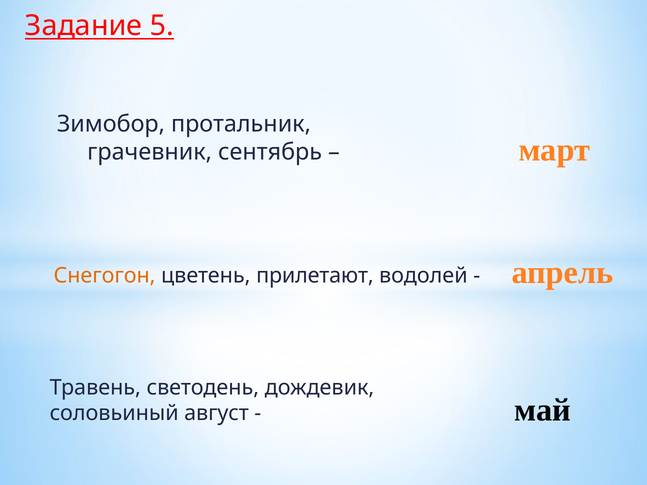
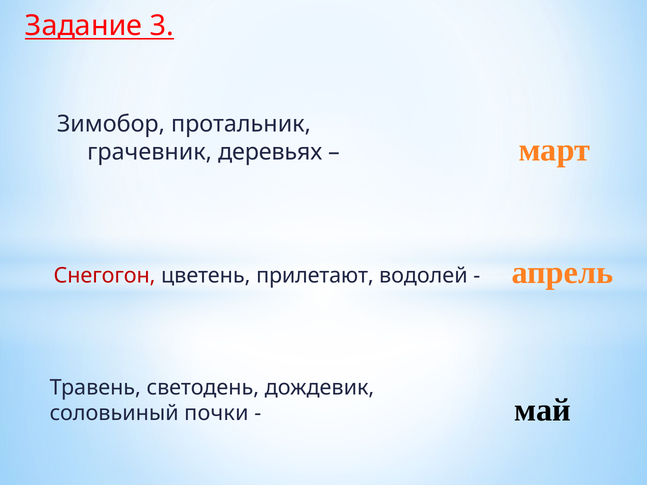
5: 5 -> 3
сентябрь: сентябрь -> деревьях
Снегогон colour: orange -> red
август: август -> почки
